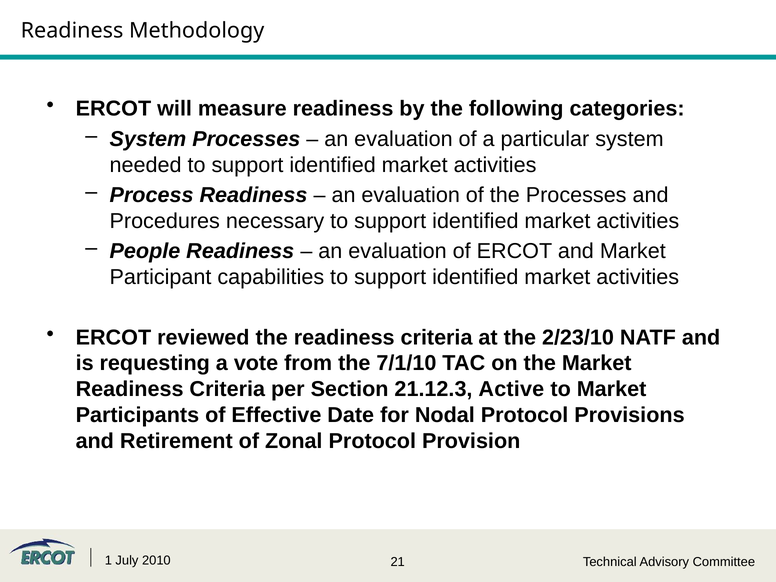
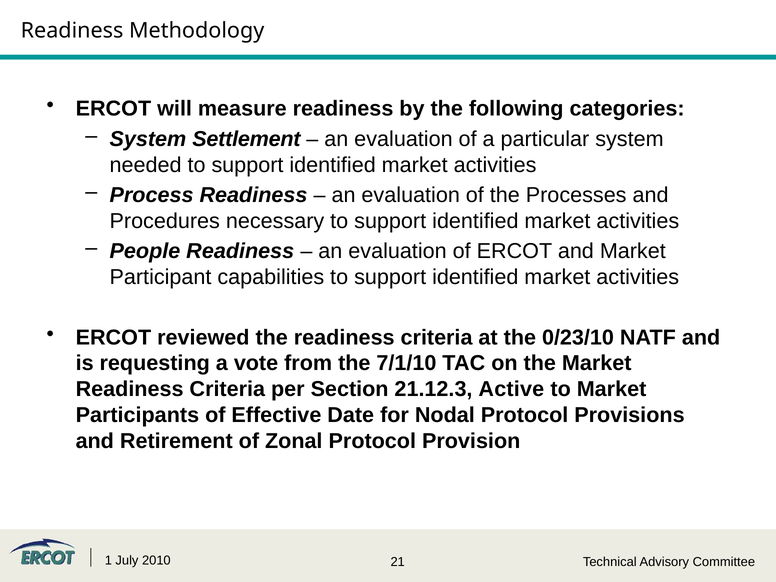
System Processes: Processes -> Settlement
2/23/10: 2/23/10 -> 0/23/10
